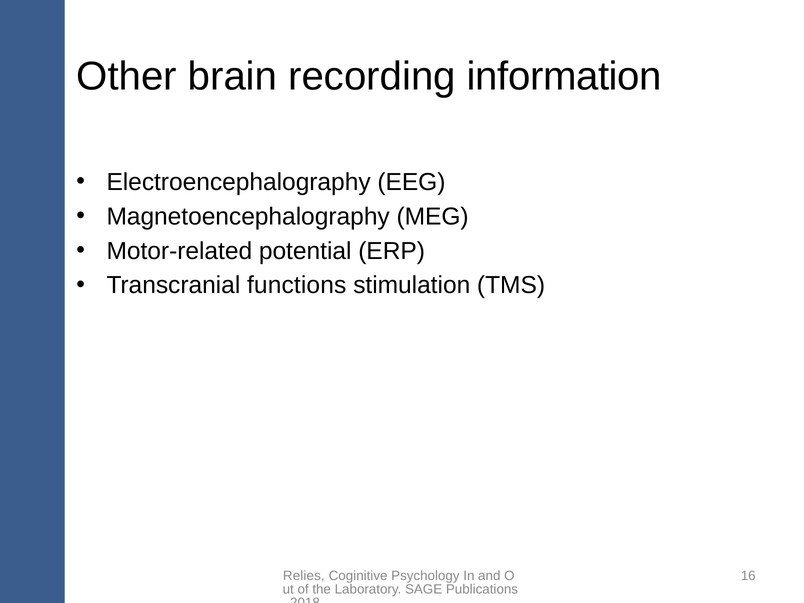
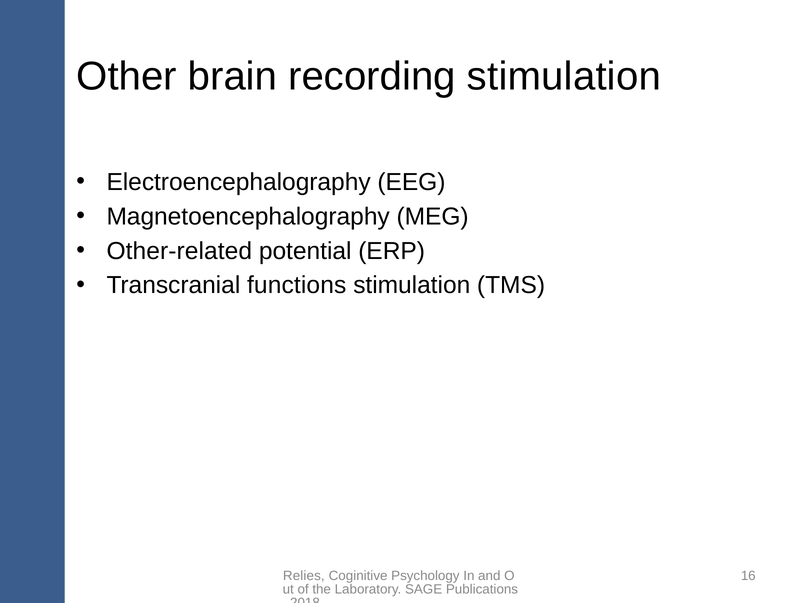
recording information: information -> stimulation
Motor-related: Motor-related -> Other-related
